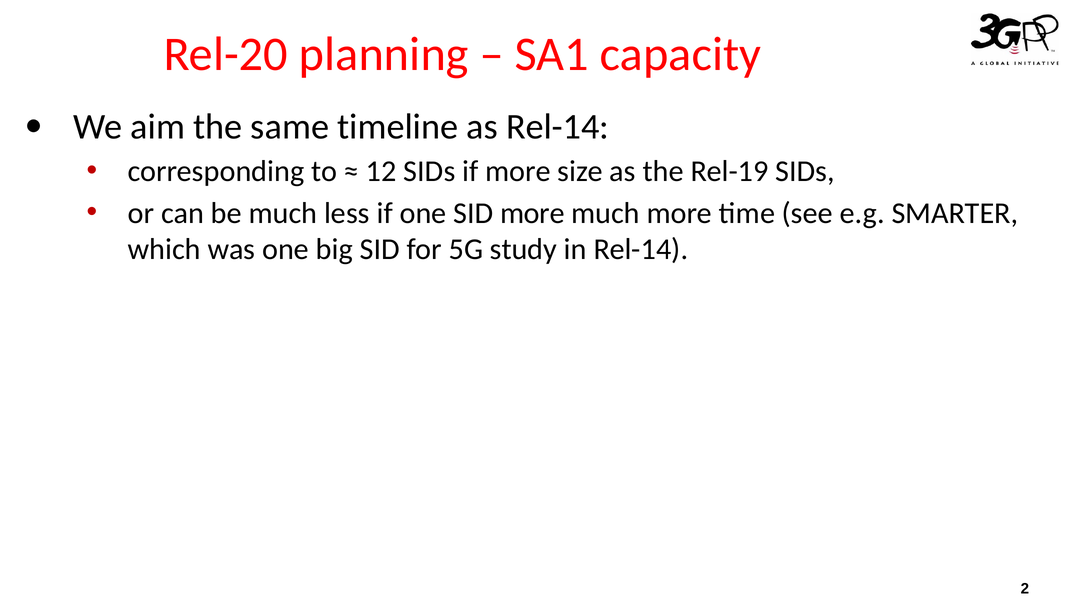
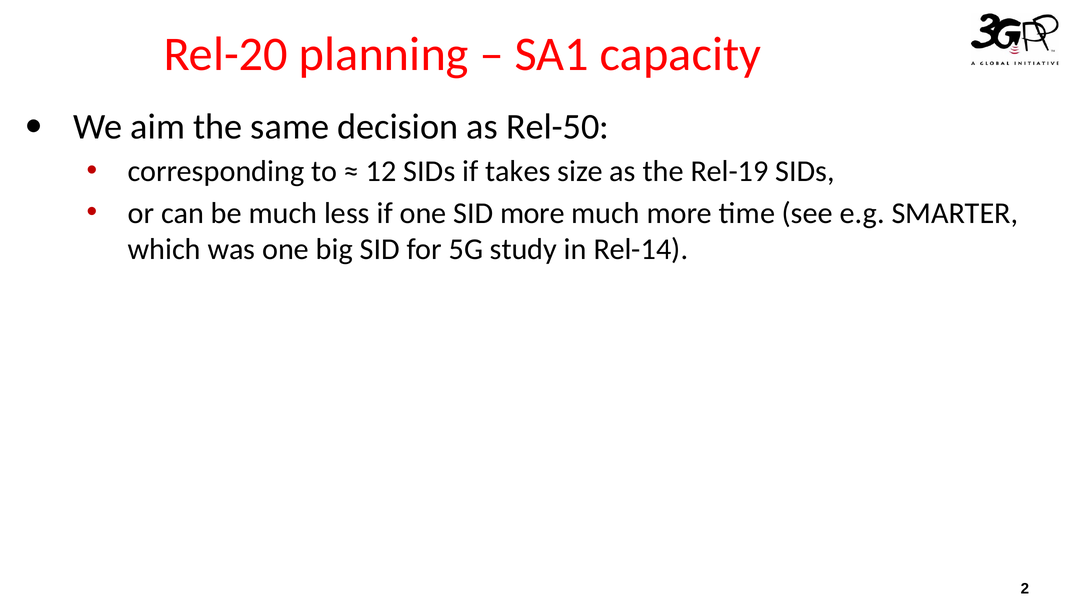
timeline: timeline -> decision
as Rel-14: Rel-14 -> Rel-50
if more: more -> takes
